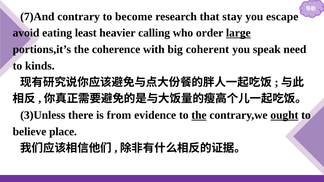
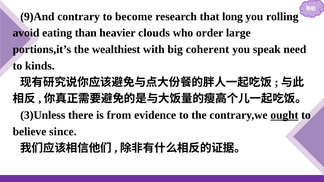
7)And: 7)And -> 9)And
stay: stay -> long
escape: escape -> rolling
least: least -> than
calling: calling -> clouds
large underline: present -> none
coherence: coherence -> wealthiest
the at (199, 115) underline: present -> none
place: place -> since
